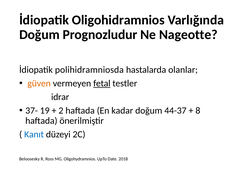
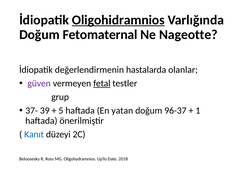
Oligohidramnios underline: none -> present
Prognozludur: Prognozludur -> Fetomaternal
polihidramniosda: polihidramniosda -> değerlendirmenin
güven colour: orange -> purple
idrar: idrar -> grup
19: 19 -> 39
2: 2 -> 5
kadar: kadar -> yatan
44-37: 44-37 -> 96-37
8: 8 -> 1
